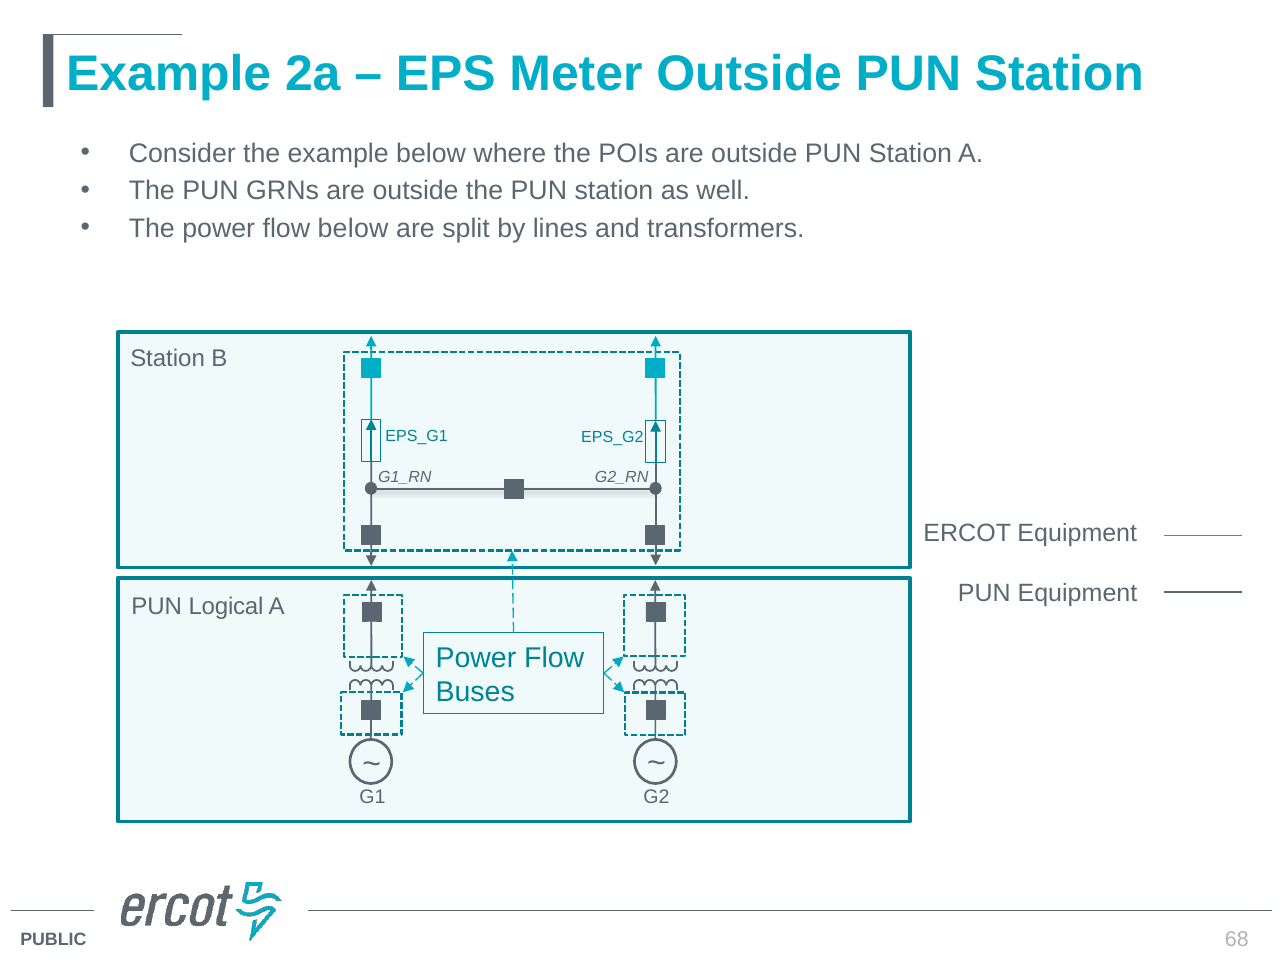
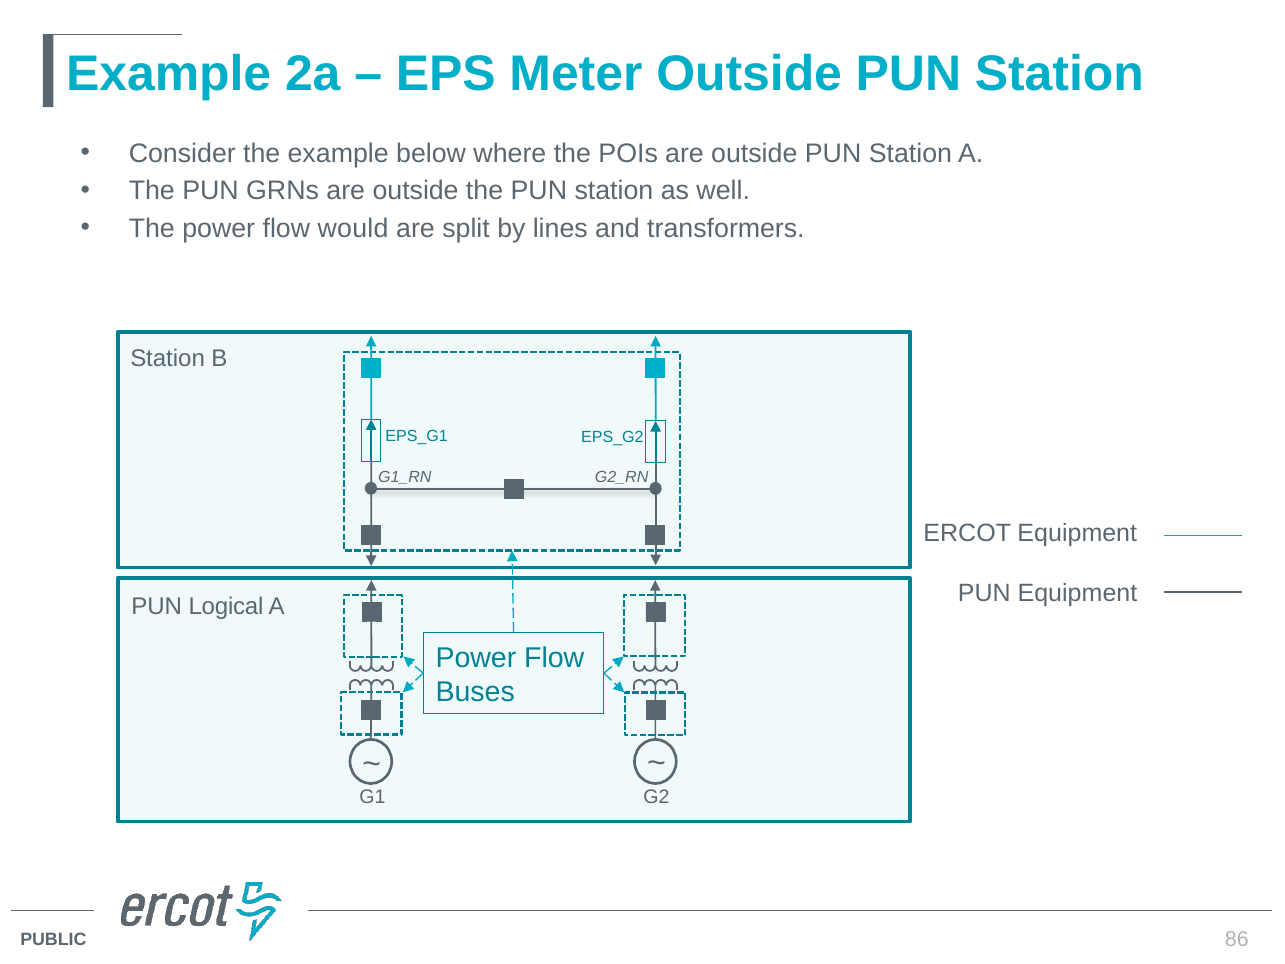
flow below: below -> would
68: 68 -> 86
